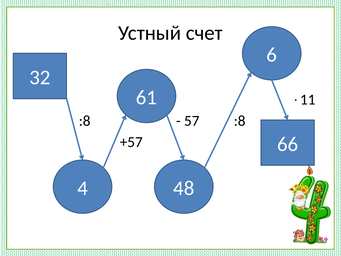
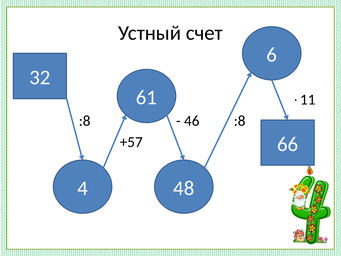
57: 57 -> 46
